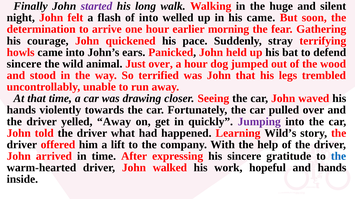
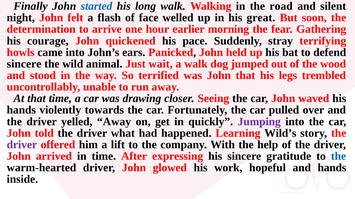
started colour: purple -> blue
huge: huge -> road
of into: into -> face
his came: came -> great
Just over: over -> wait
a hour: hour -> walk
driver at (22, 145) colour: black -> purple
walked: walked -> glowed
